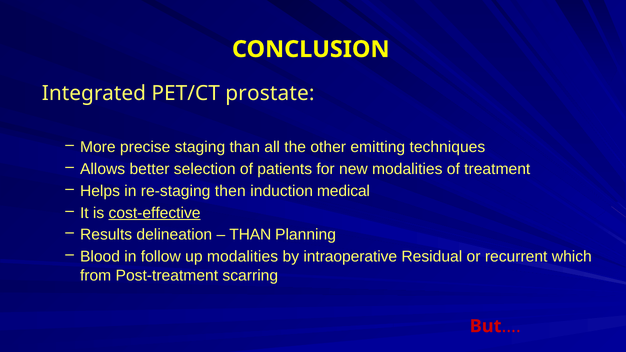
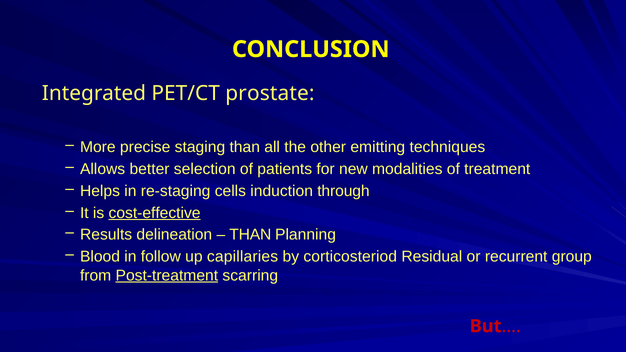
then: then -> cells
medical: medical -> through
up modalities: modalities -> capillaries
intraoperative: intraoperative -> corticosteriod
which: which -> group
Post-treatment underline: none -> present
